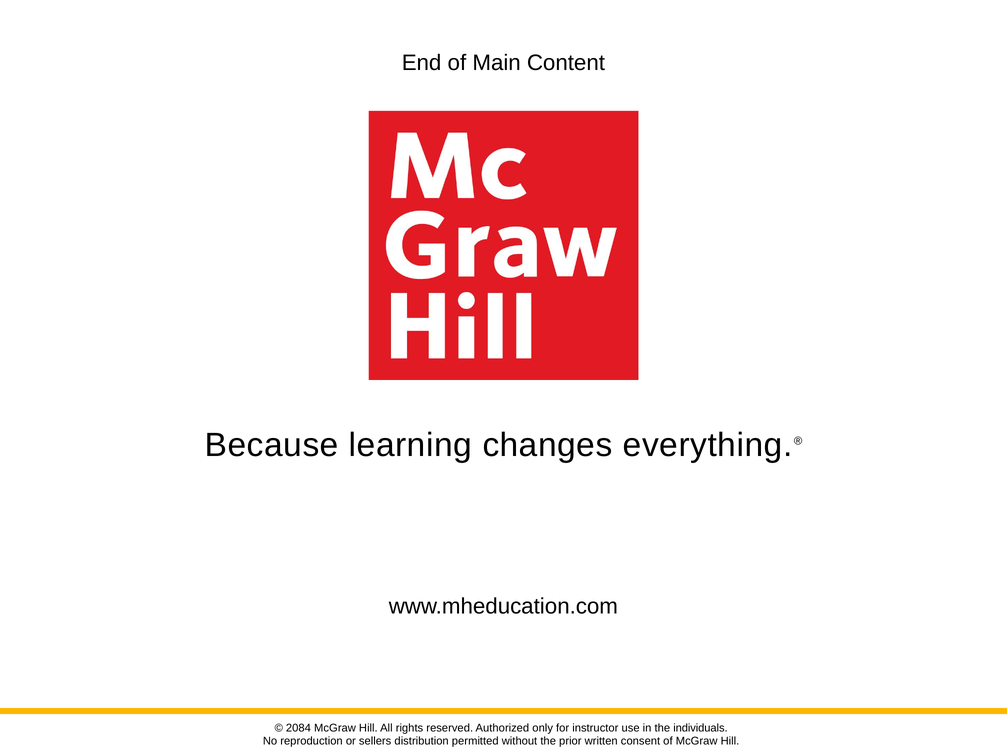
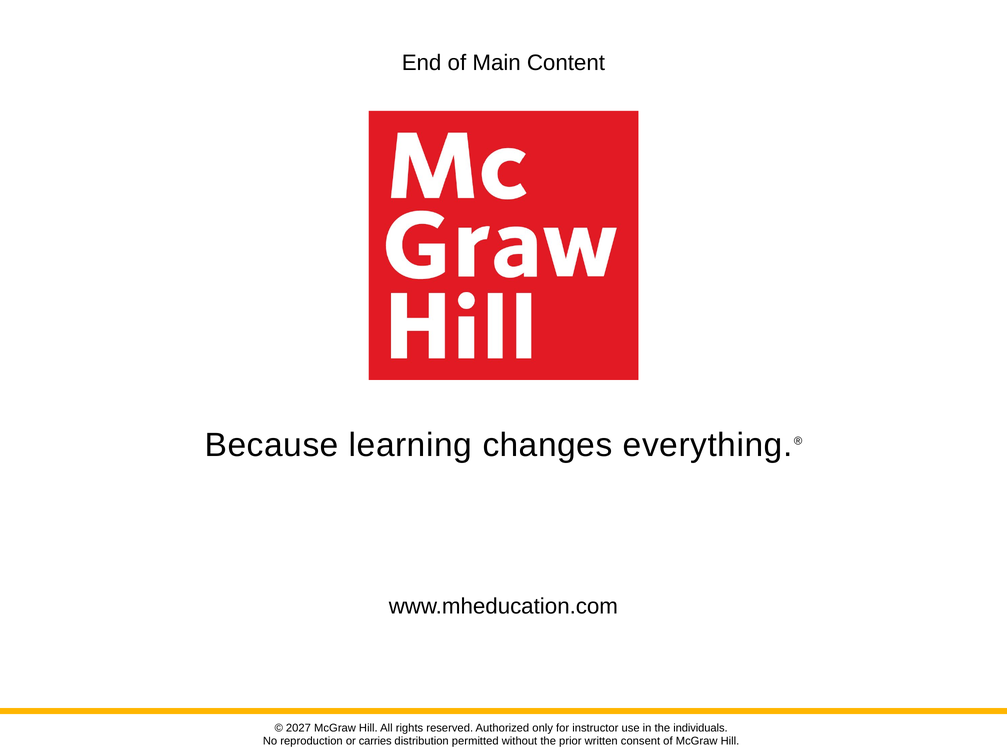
2084: 2084 -> 2027
sellers: sellers -> carries
